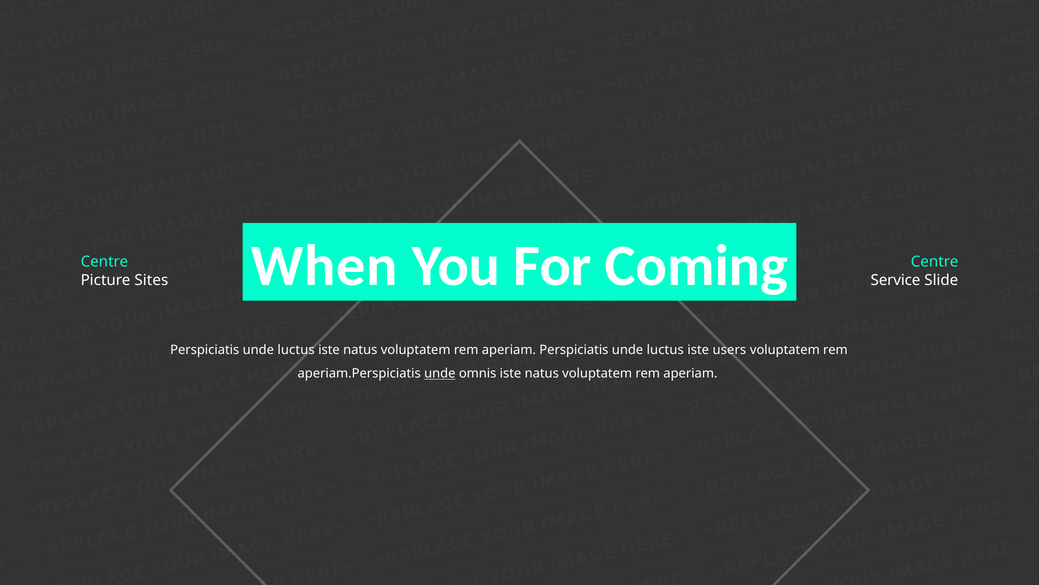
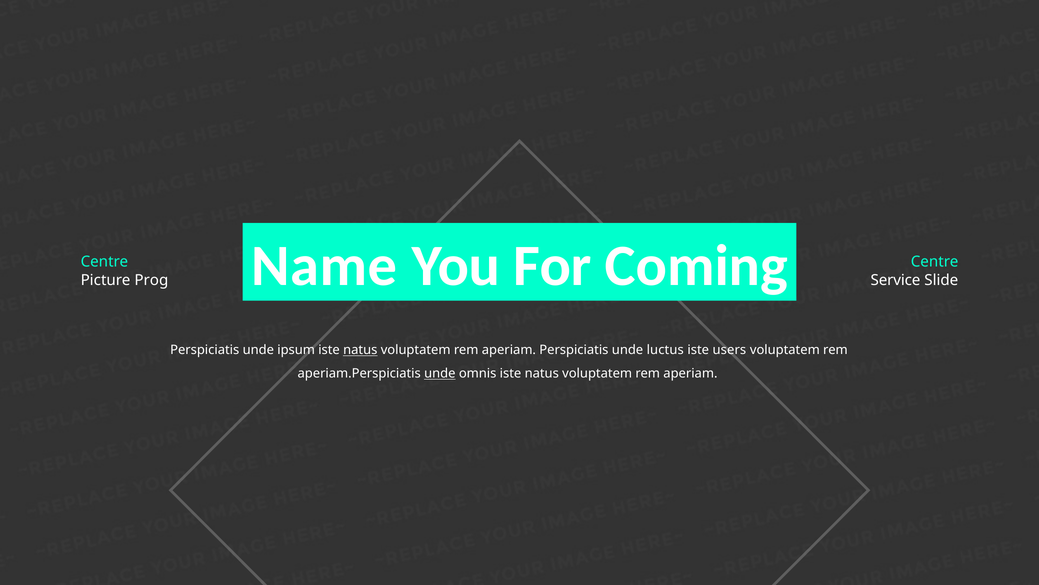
When: When -> Name
Sites: Sites -> Prog
luctus at (296, 350): luctus -> ipsum
natus at (360, 350) underline: none -> present
